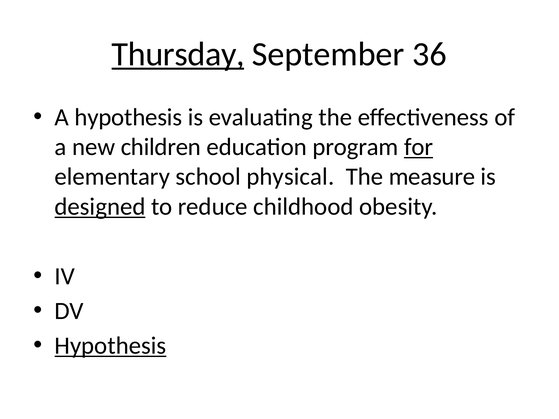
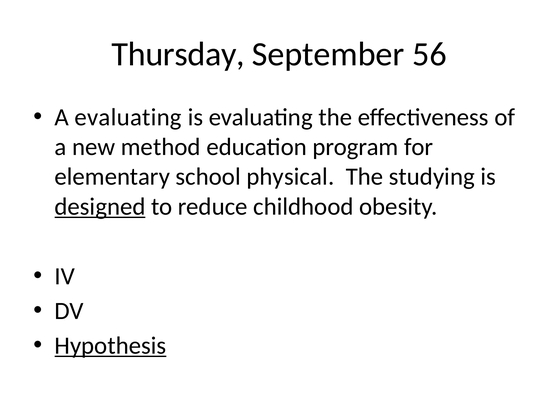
Thursday underline: present -> none
36: 36 -> 56
A hypothesis: hypothesis -> evaluating
children: children -> method
for underline: present -> none
measure: measure -> studying
